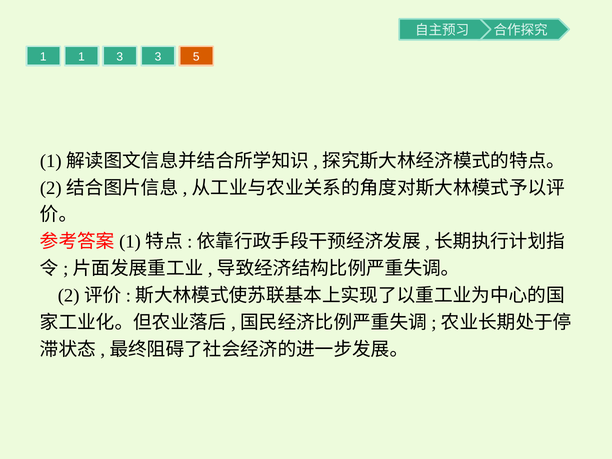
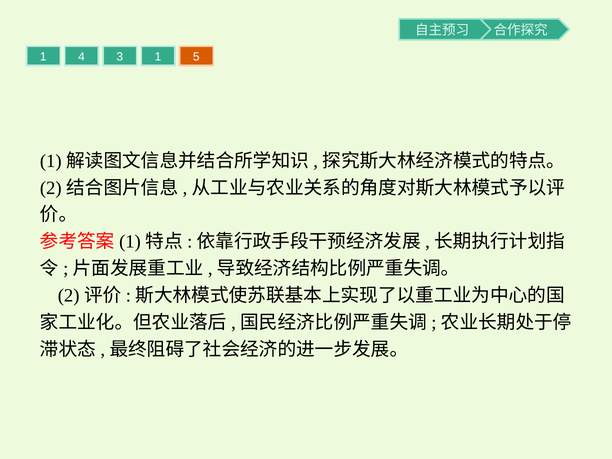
1 1: 1 -> 4
3 3: 3 -> 1
